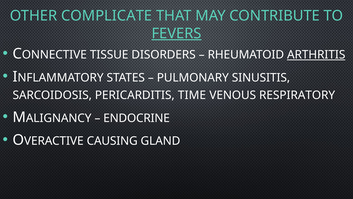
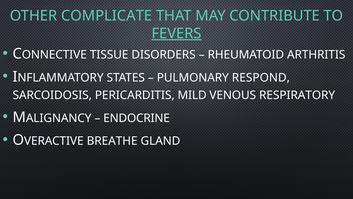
ARTHRITIS underline: present -> none
SINUSITIS: SINUSITIS -> RESPOND
TIME: TIME -> MILD
CAUSING: CAUSING -> BREATHE
